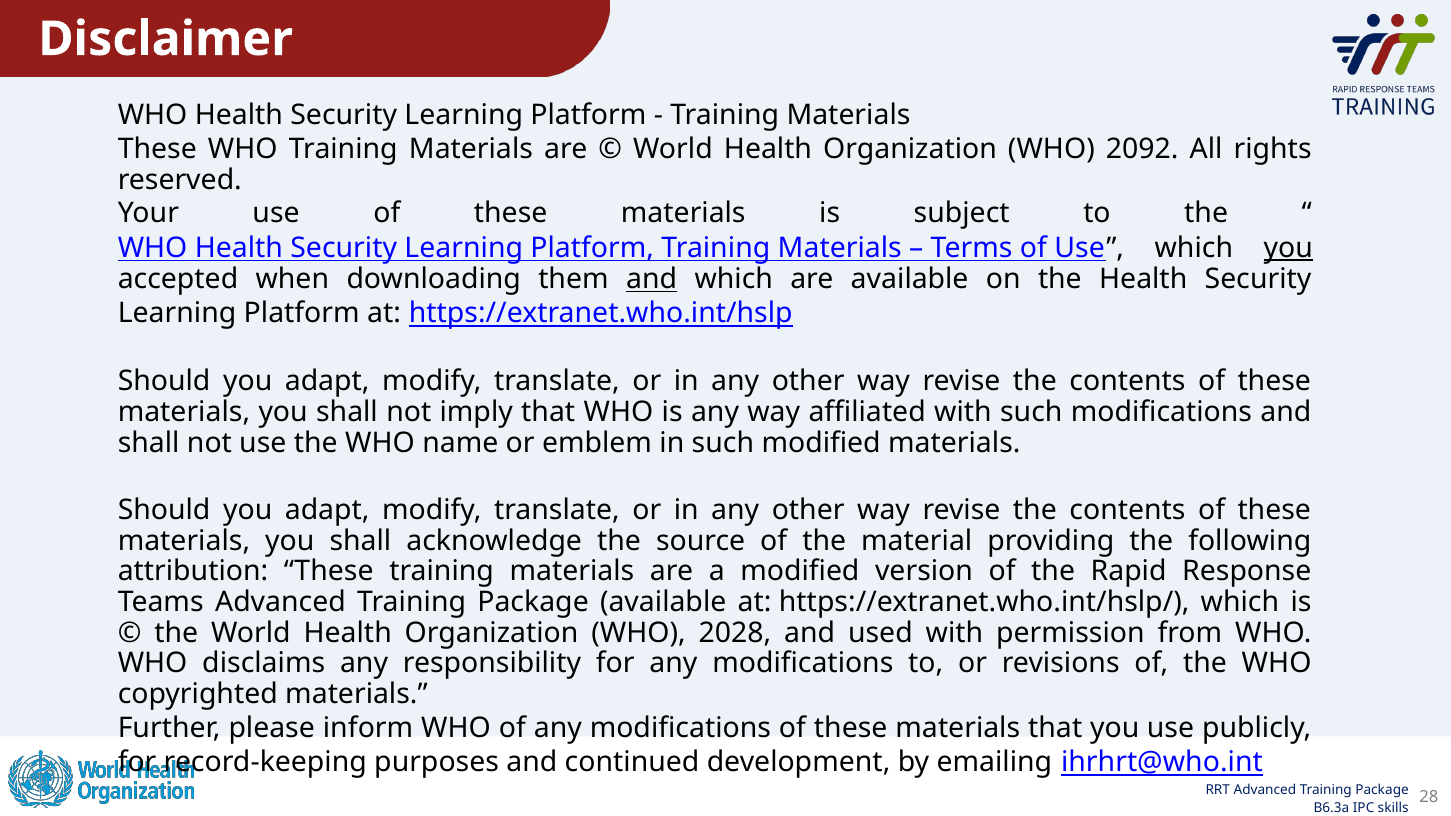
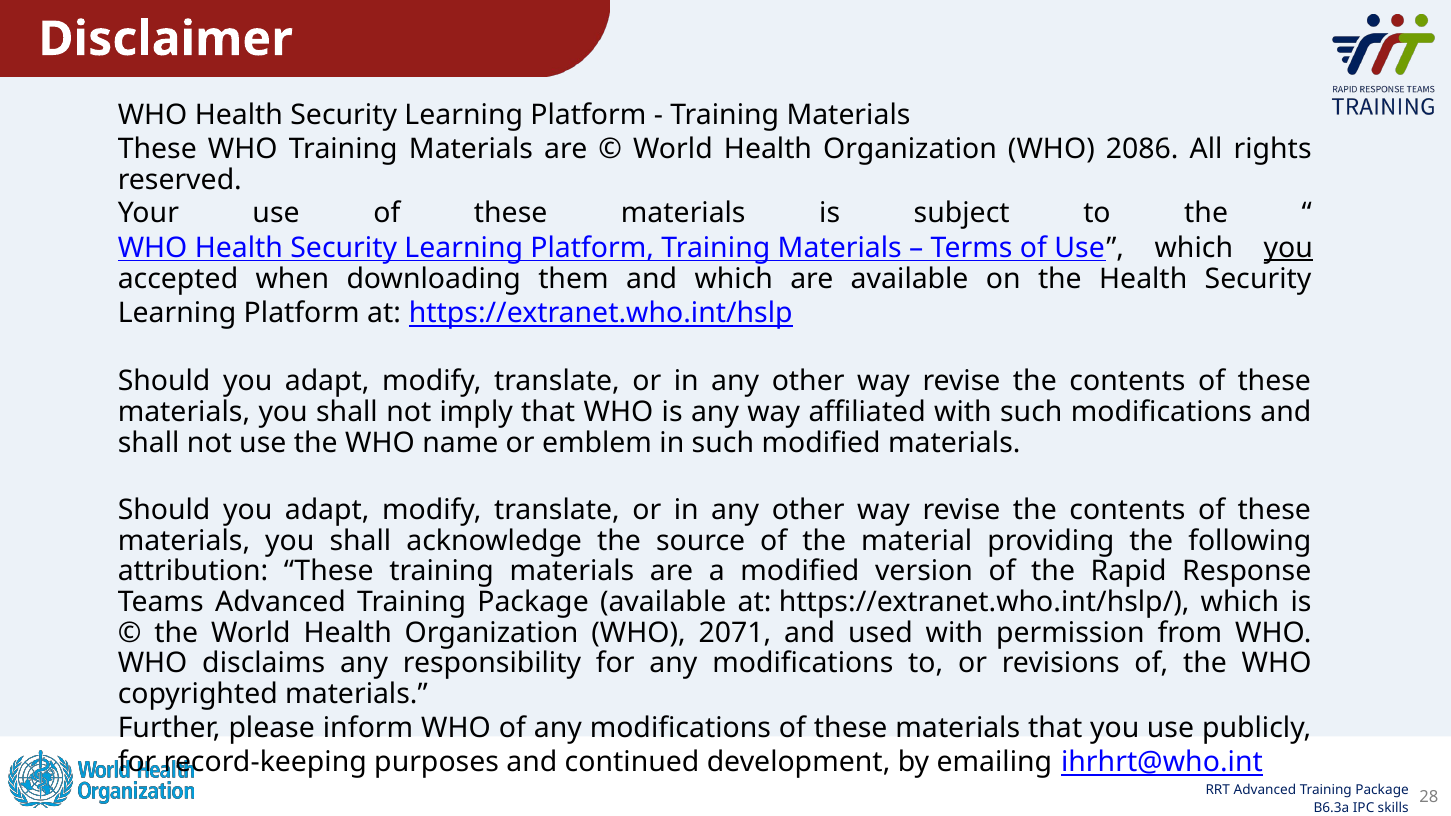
2092: 2092 -> 2086
and at (652, 279) underline: present -> none
2028: 2028 -> 2071
